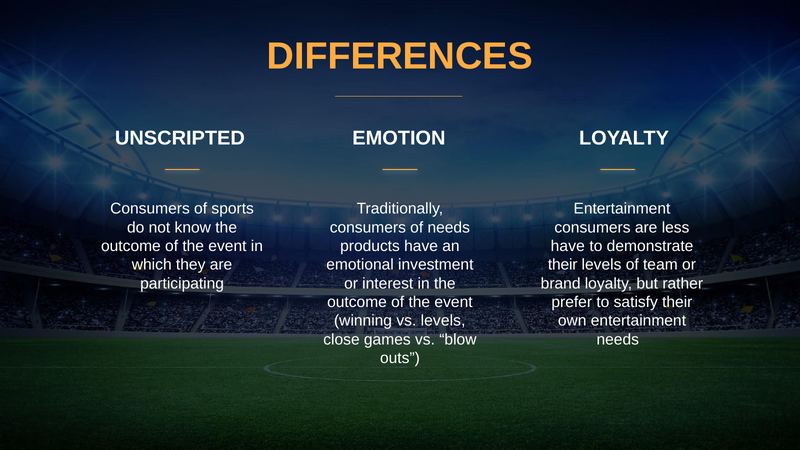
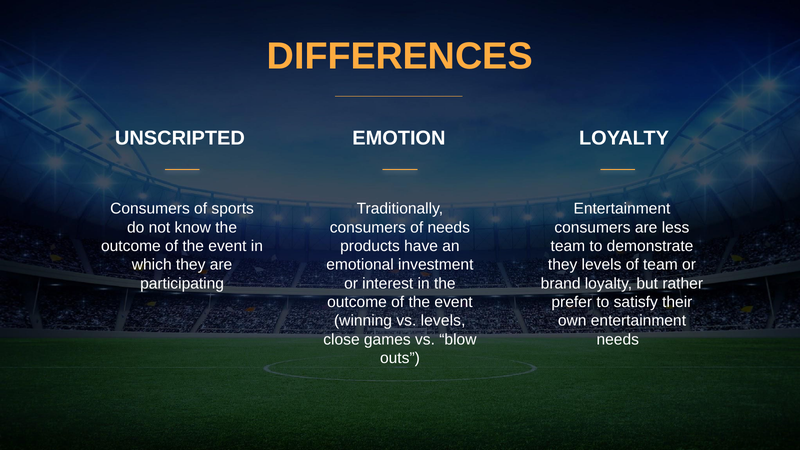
have at (568, 246): have -> team
their at (563, 265): their -> they
